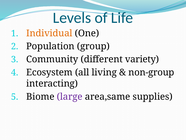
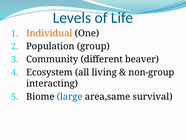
variety: variety -> beaver
large colour: purple -> blue
supplies: supplies -> survival
